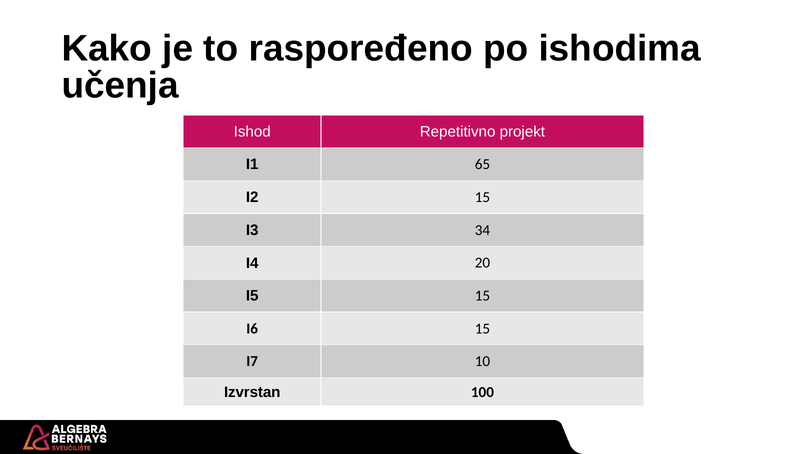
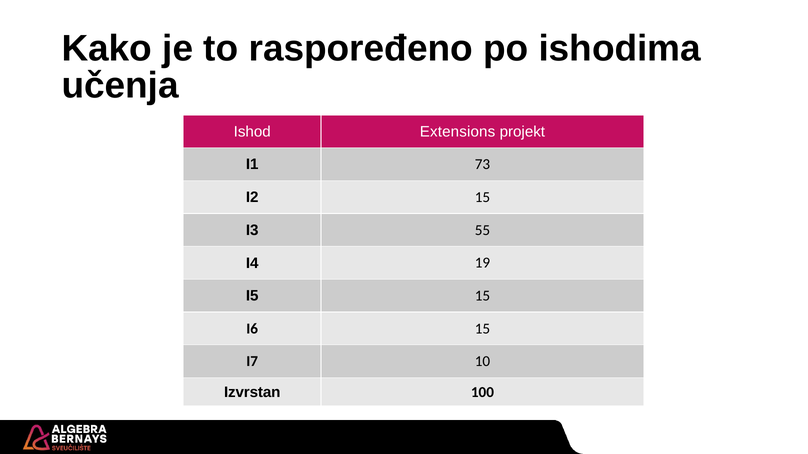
Repetitivno: Repetitivno -> Extensions
65: 65 -> 73
34: 34 -> 55
20: 20 -> 19
